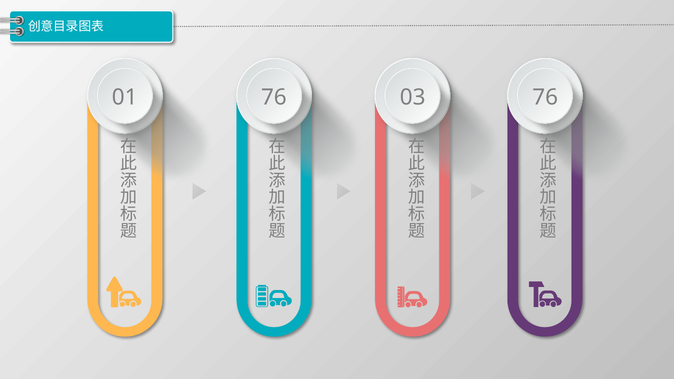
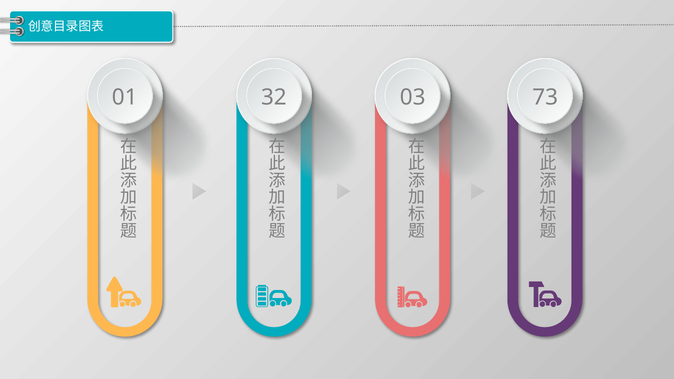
01 76: 76 -> 32
03 76: 76 -> 73
